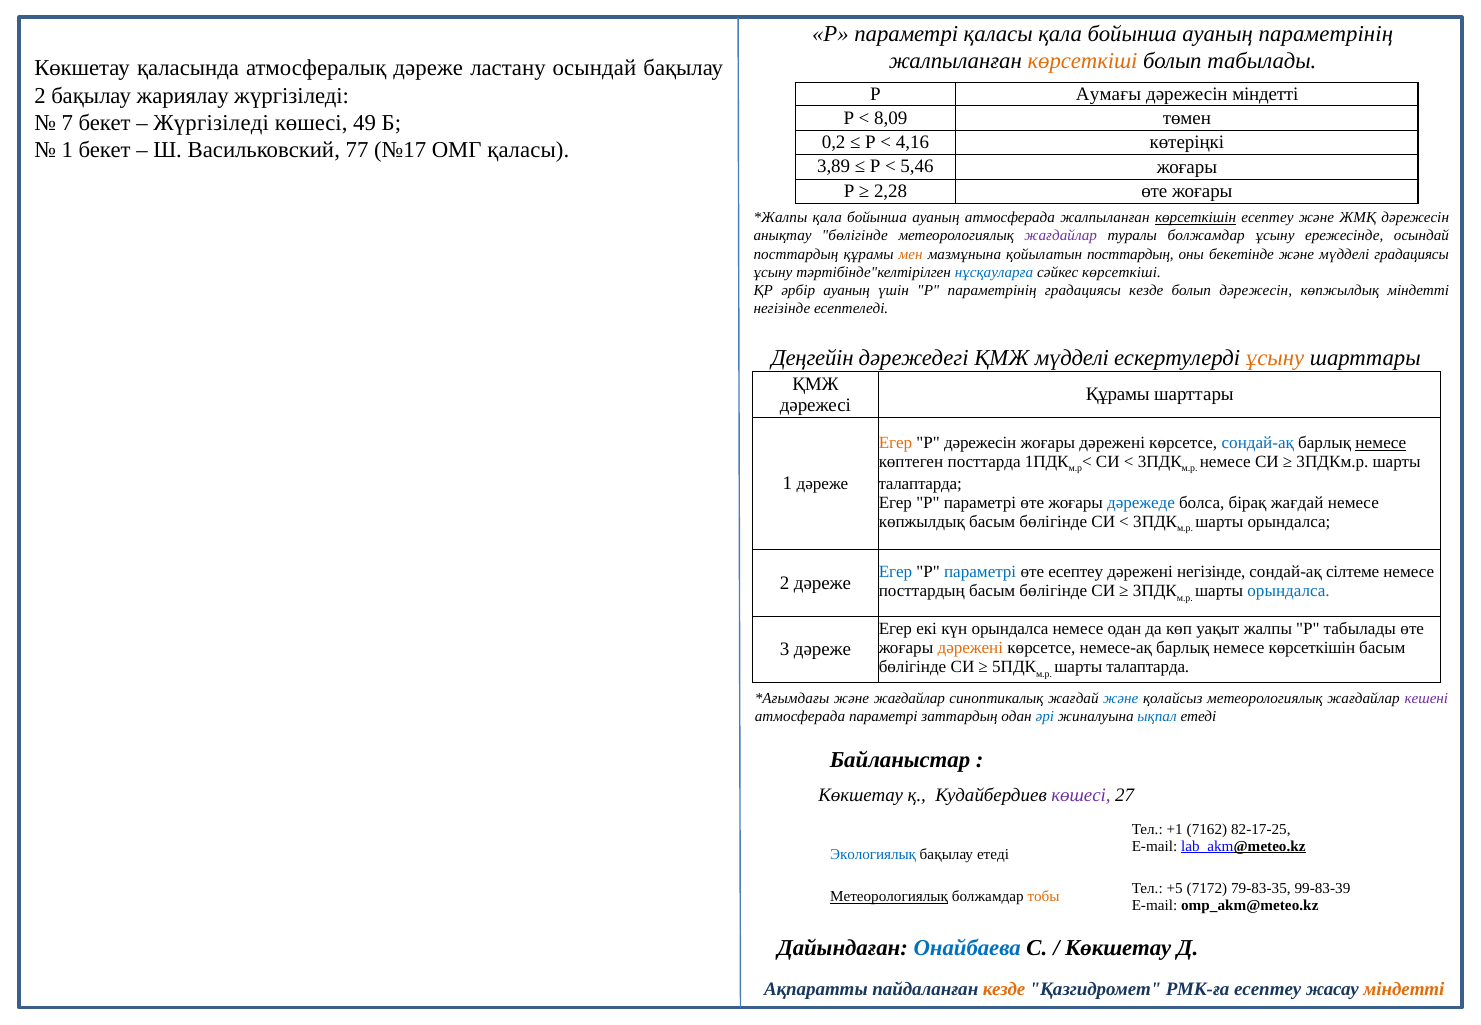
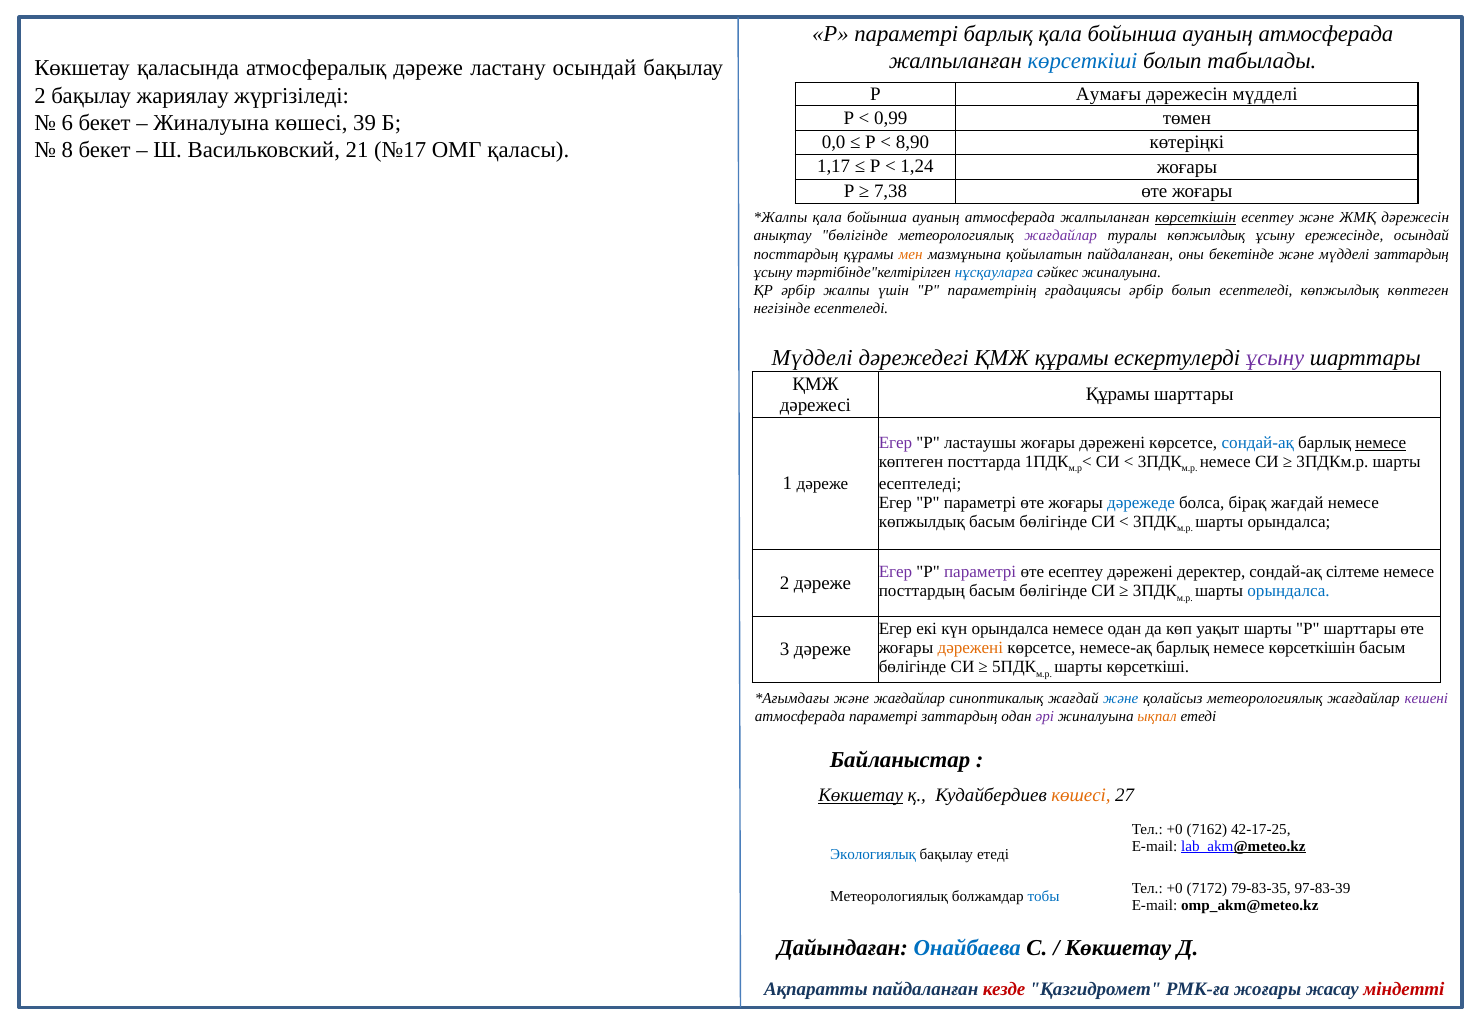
параметрі қаласы: қаласы -> барлық
параметрінің at (1326, 34): параметрінің -> атмосферада
көрсеткіші at (1083, 61) colour: orange -> blue
дәрежесін міндетті: міндетті -> мүдделі
8,09: 8,09 -> 0,99
7: 7 -> 6
Жүргізіледі at (211, 123): Жүргізіледі -> Жиналуына
49: 49 -> 39
0,2: 0,2 -> 0,0
4,16: 4,16 -> 8,90
1 at (67, 151): 1 -> 8
77: 77 -> 21
3,89: 3,89 -> 1,17
5,46: 5,46 -> 1,24
2,28: 2,28 -> 7,38
туралы болжамдар: болжамдар -> көпжылдық
қойылатын посттардың: посттардың -> пайдаланған
мүдделі градациясы: градациясы -> заттардың
сәйкес көрсеткіші: көрсеткіші -> жиналуына
әрбір ауаның: ауаның -> жалпы
градациясы кезде: кезде -> әрбір
болып дәрежесін: дәрежесін -> есептеледі
көпжылдық міндетті: міндетті -> көптеген
Деңгейін at (812, 358): Деңгейін -> Мүдделі
ҚМЖ мүдделі: мүдделі -> құрамы
ұсыну at (1275, 358) colour: orange -> purple
Егер at (895, 443) colour: orange -> purple
Р дәрежесін: дәрежесін -> ластаушы
талаптарда at (920, 484): талаптарда -> есептеледі
Егер at (895, 573) colour: blue -> purple
параметрі at (980, 573) colour: blue -> purple
дәрежені негізінде: негізінде -> деректер
уақыт жалпы: жалпы -> шарты
Р табылады: табылады -> шарттары
талаптарда at (1148, 667): талаптарда -> көрсеткіші
әрі colour: blue -> purple
ықпал colour: blue -> orange
Көкшетау at (861, 796) underline: none -> present
көшесі at (1081, 796) colour: purple -> orange
+1 at (1175, 830): +1 -> +0
82-17-25: 82-17-25 -> 42-17-25
+5 at (1175, 889): +5 -> +0
99-83-39: 99-83-39 -> 97-83-39
Метеорологиялық at (889, 897) underline: present -> none
тобы colour: orange -> blue
кезде at (1004, 989) colour: orange -> red
РМК-ға есептеу: есептеу -> жоғары
міндетті at (1404, 989) colour: orange -> red
